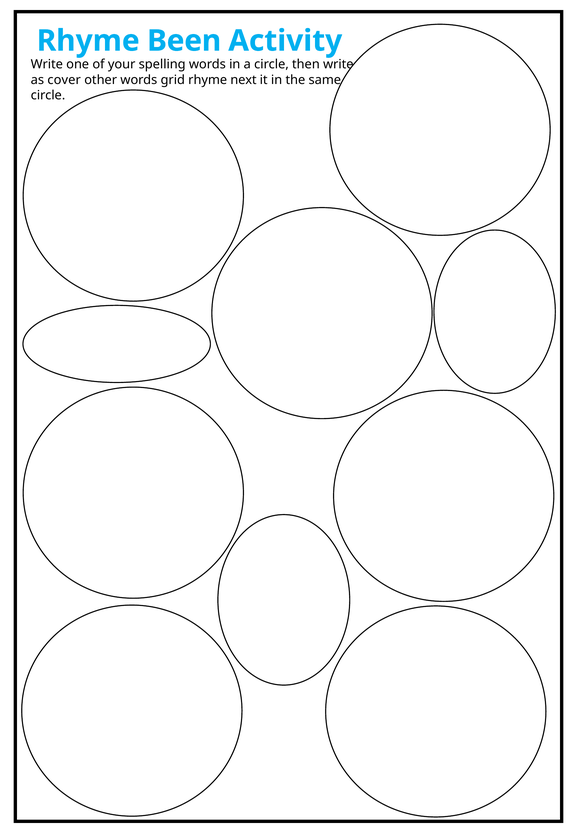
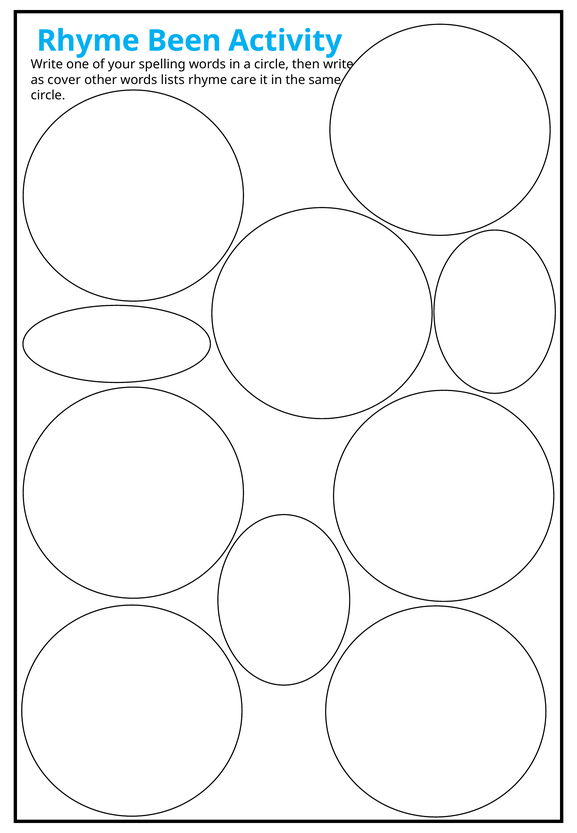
grid: grid -> lists
next: next -> care
